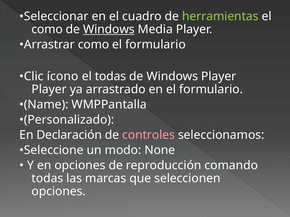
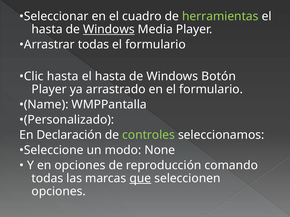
como at (47, 29): como -> hasta
Arrastrar como: como -> todas
Clic ícono: ícono -> hasta
todas at (111, 76): todas -> hasta
Windows Player: Player -> Botón
controles colour: pink -> light green
que underline: none -> present
